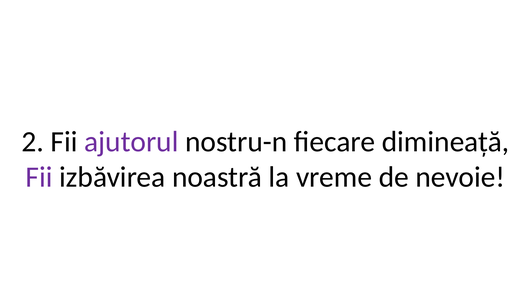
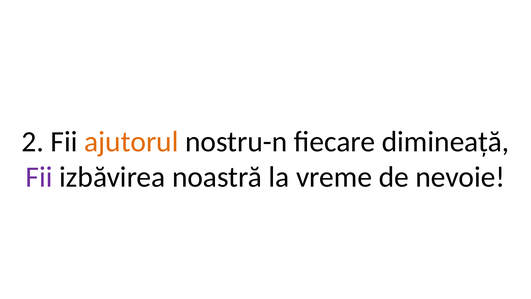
ajutorul colour: purple -> orange
